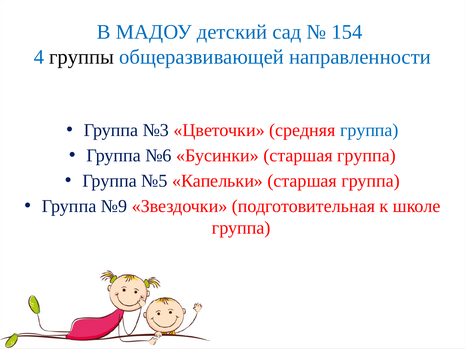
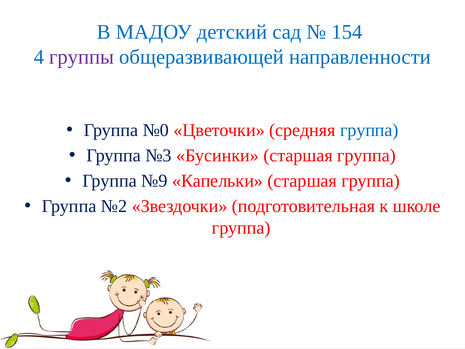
группы colour: black -> purple
№3: №3 -> №0
№6: №6 -> №3
№5: №5 -> №9
№9: №9 -> №2
